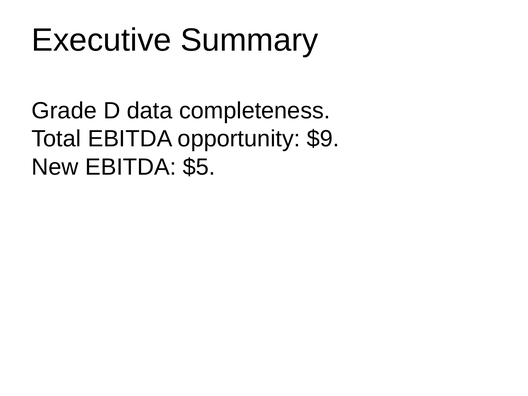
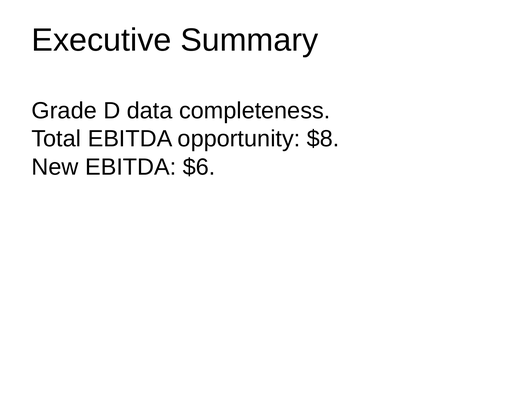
$9: $9 -> $8
$5: $5 -> $6
